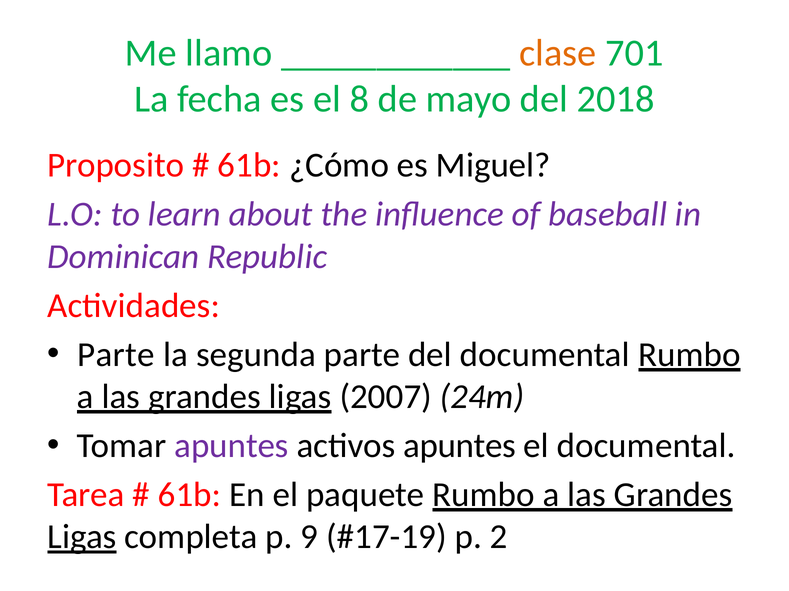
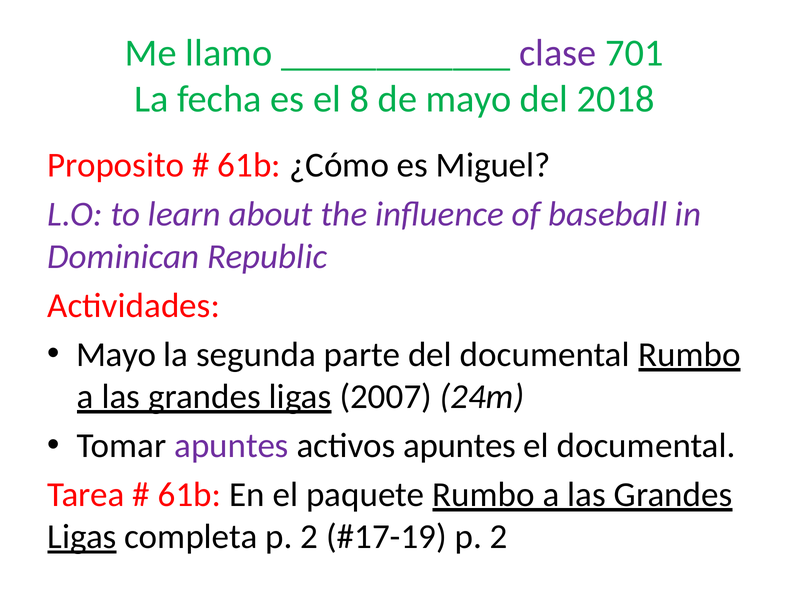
clase colour: orange -> purple
Parte at (116, 355): Parte -> Mayo
completa p 9: 9 -> 2
